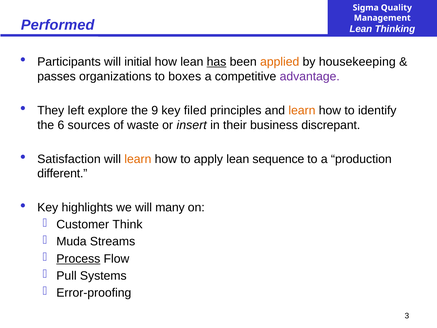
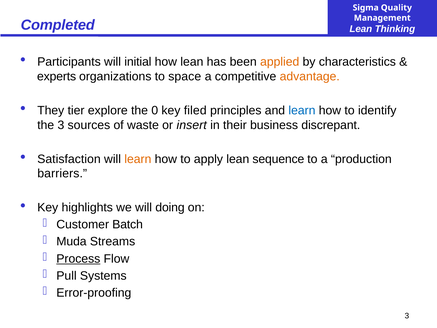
Performed: Performed -> Completed
has underline: present -> none
housekeeping: housekeeping -> characteristics
passes: passes -> experts
boxes: boxes -> space
advantage colour: purple -> orange
left: left -> tier
9: 9 -> 0
learn at (302, 110) colour: orange -> blue
the 6: 6 -> 3
different: different -> barriers
many: many -> doing
Think: Think -> Batch
